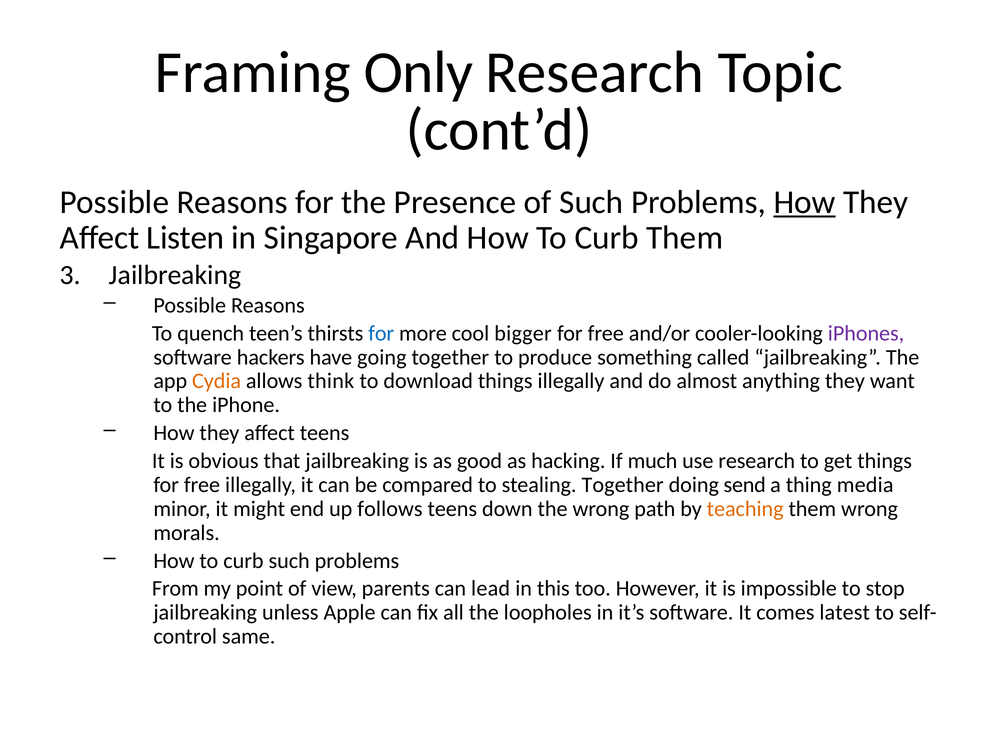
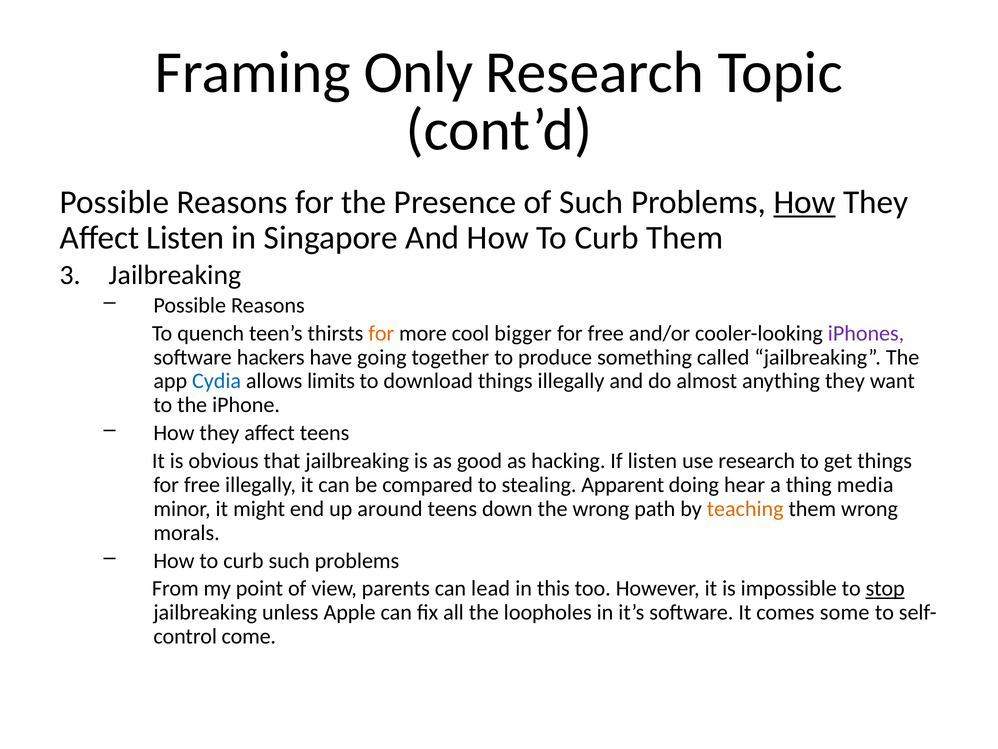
for at (381, 333) colour: blue -> orange
Cydia colour: orange -> blue
think: think -> limits
If much: much -> listen
stealing Together: Together -> Apparent
send: send -> hear
follows: follows -> around
stop underline: none -> present
latest: latest -> some
same: same -> come
